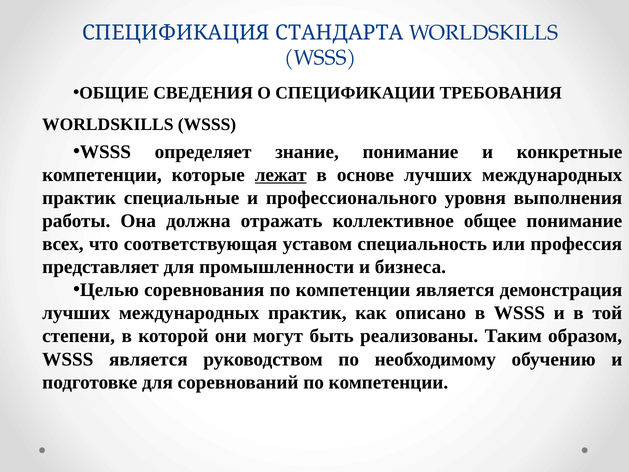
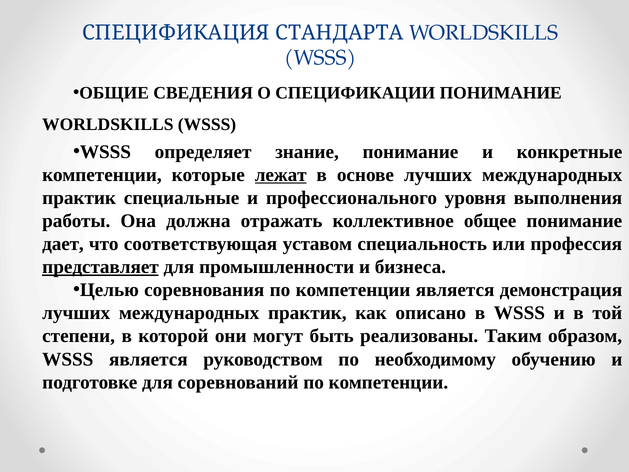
СПЕЦИФИКАЦИИ ТРЕБОВАНИЯ: ТРЕБОВАНИЯ -> ПОНИМАНИЕ
всех: всех -> дает
представляет underline: none -> present
